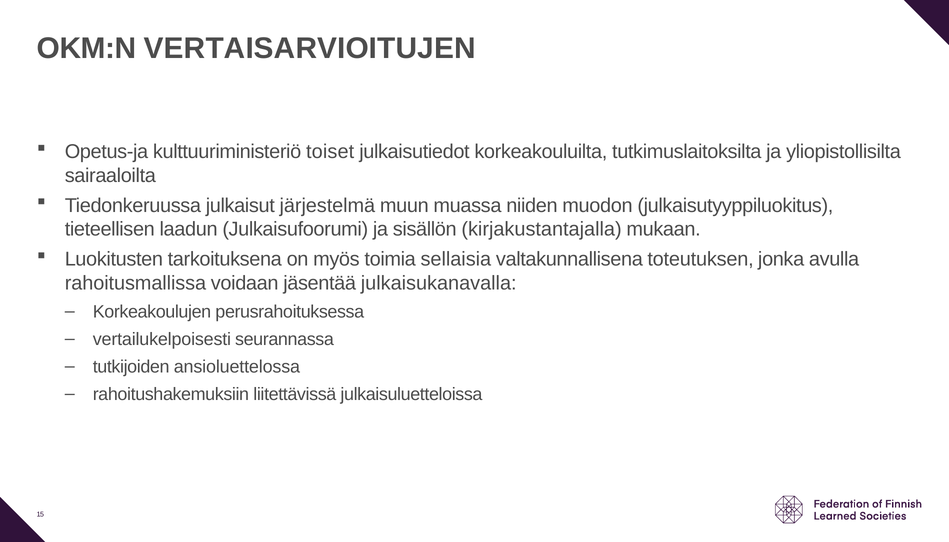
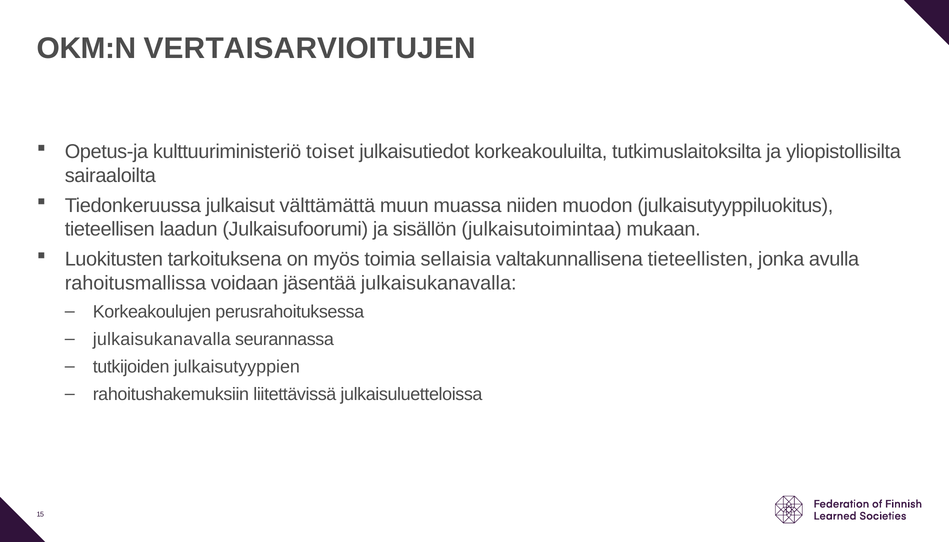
järjestelmä: järjestelmä -> välttämättä
kirjakustantajalla: kirjakustantajalla -> julkaisutoimintaa
toteutuksen: toteutuksen -> tieteellisten
vertailukelpoisesti at (162, 339): vertailukelpoisesti -> julkaisukanavalla
ansioluettelossa: ansioluettelossa -> julkaisutyyppien
